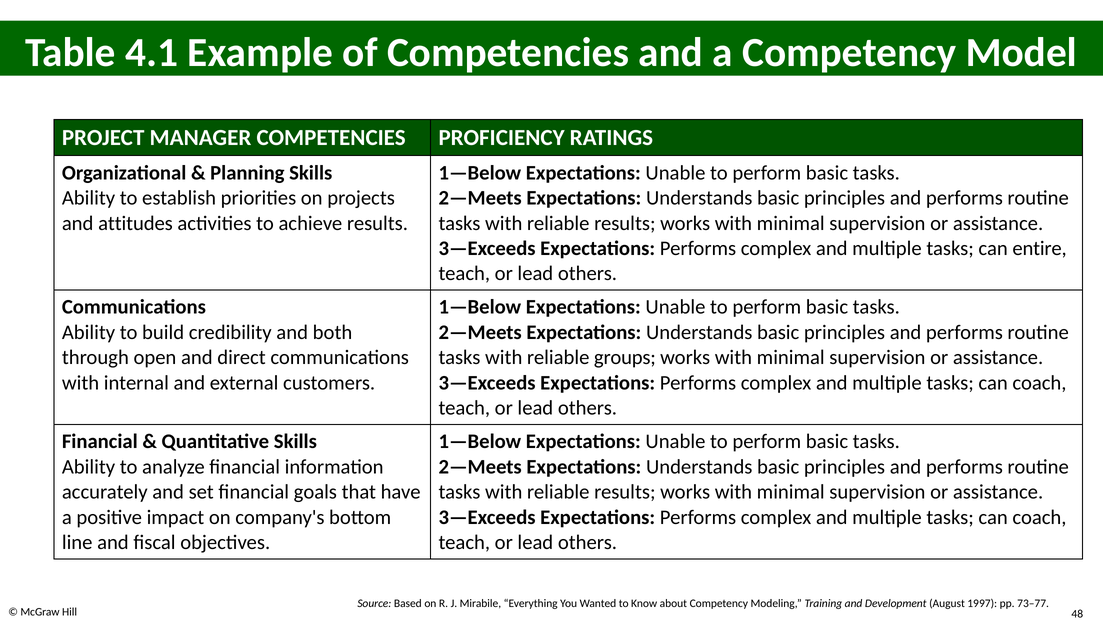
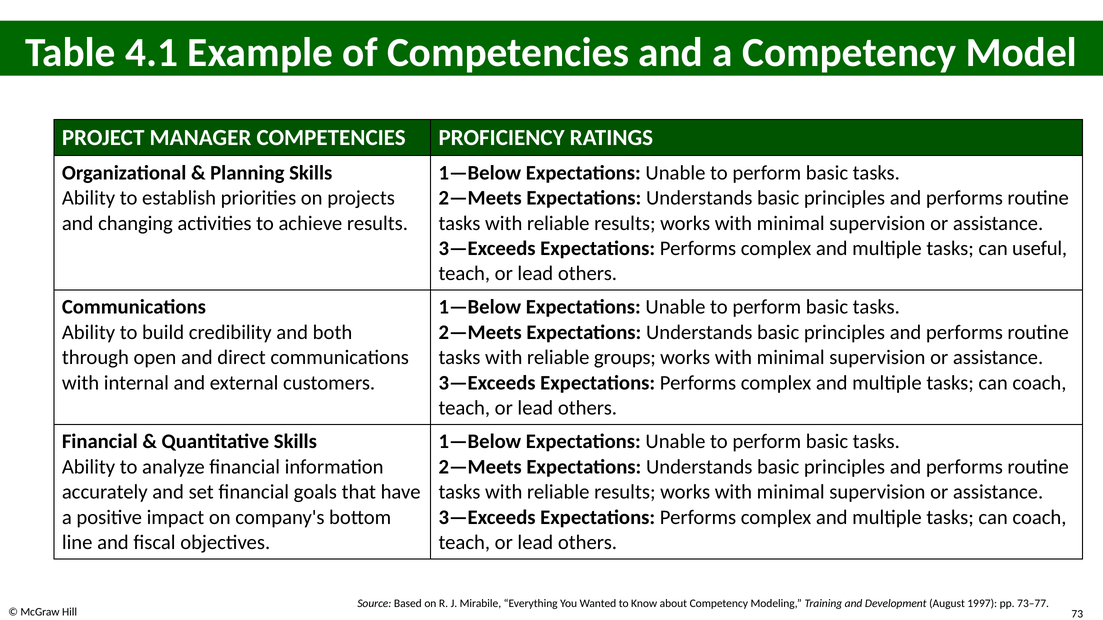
attitudes: attitudes -> changing
entire: entire -> useful
48: 48 -> 73
